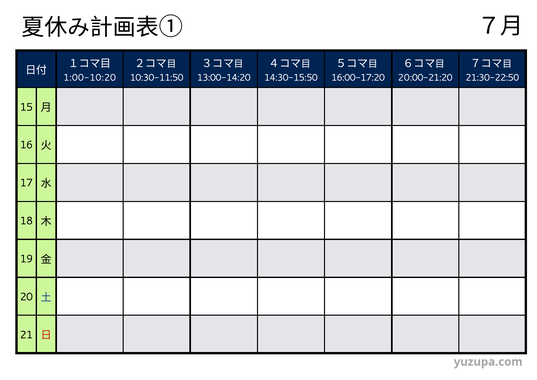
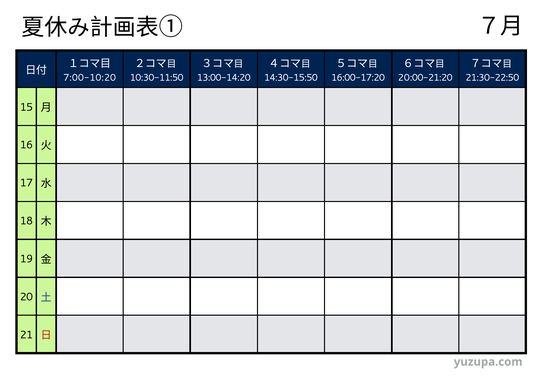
1:00-10:20: 1:00-10:20 -> 7:00-10:20
